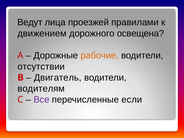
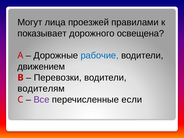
Ведут: Ведут -> Могут
движением: движением -> показывает
рабочие colour: orange -> blue
отсутствии: отсутствии -> движением
Двигатель: Двигатель -> Перевозки
